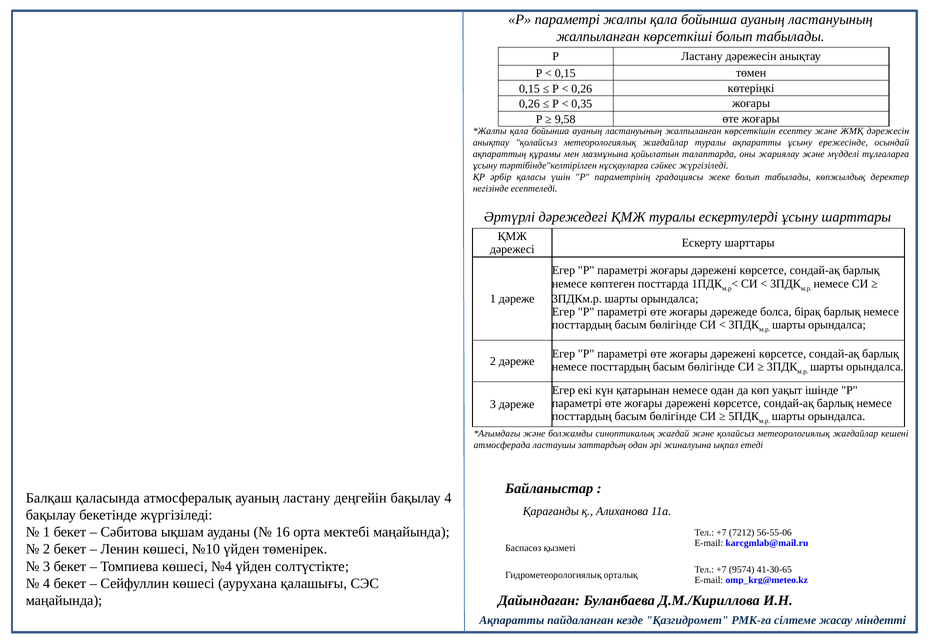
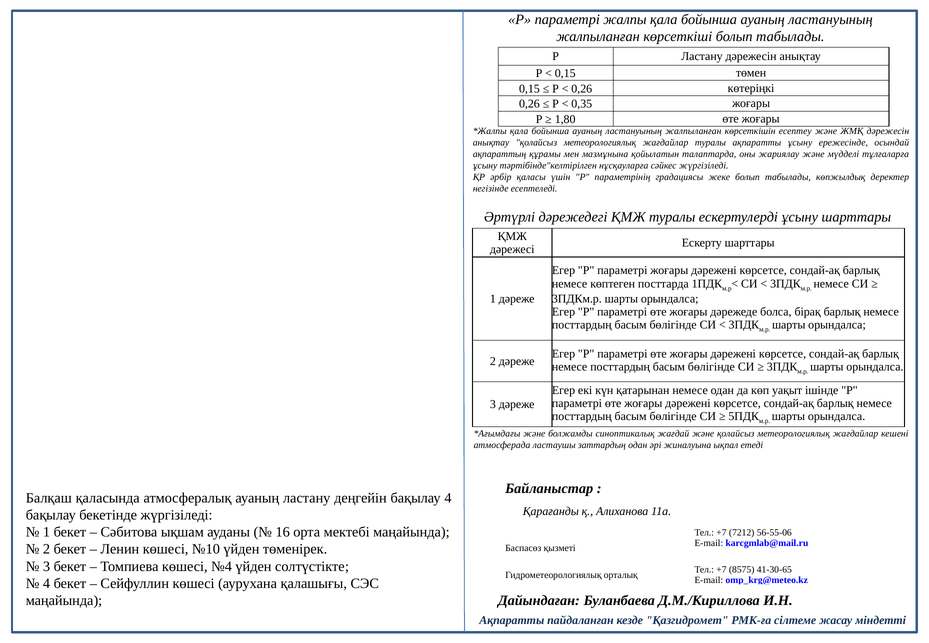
9,58: 9,58 -> 1,80
9574: 9574 -> 8575
